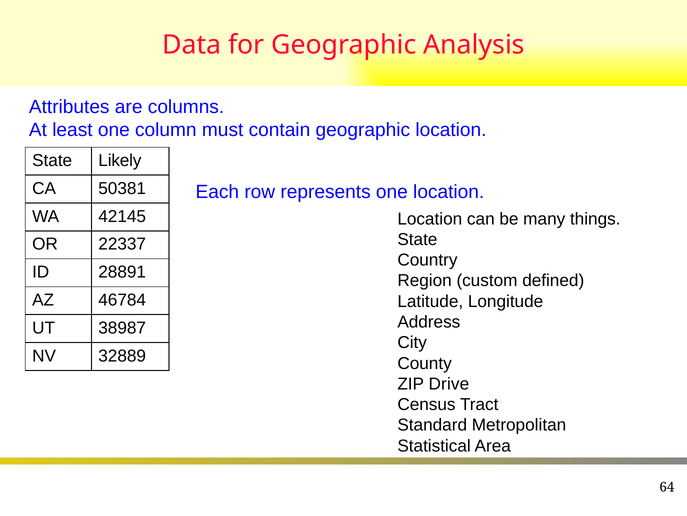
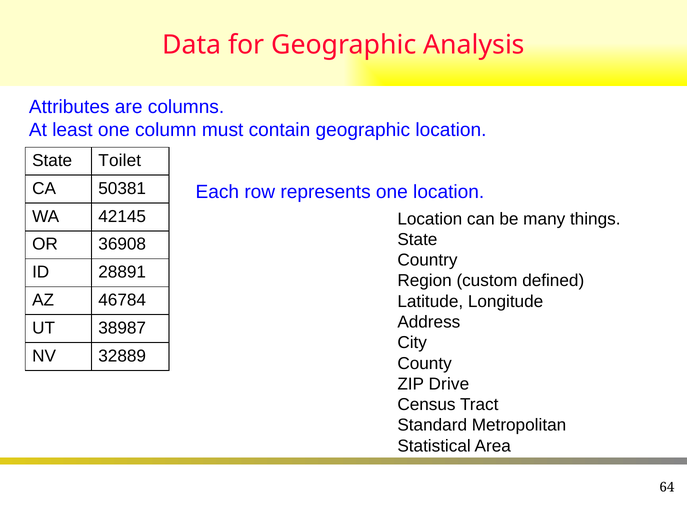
Likely: Likely -> Toilet
22337: 22337 -> 36908
